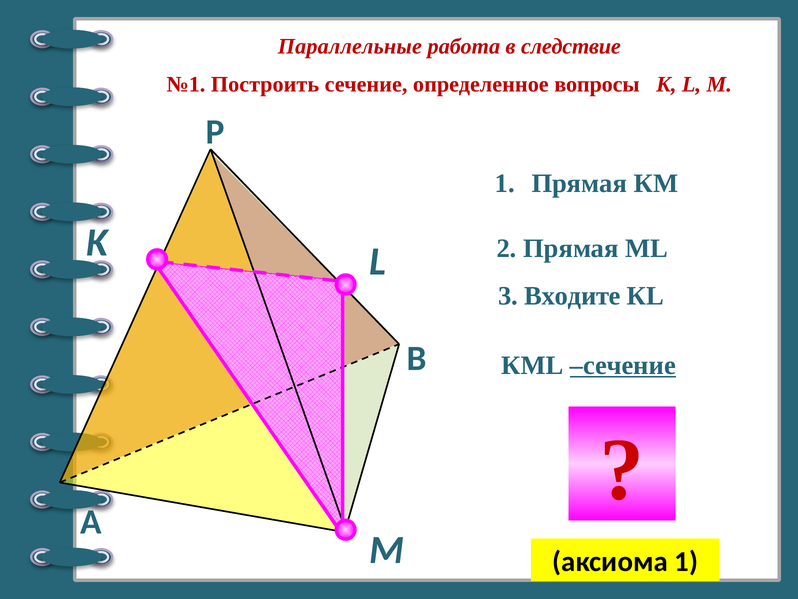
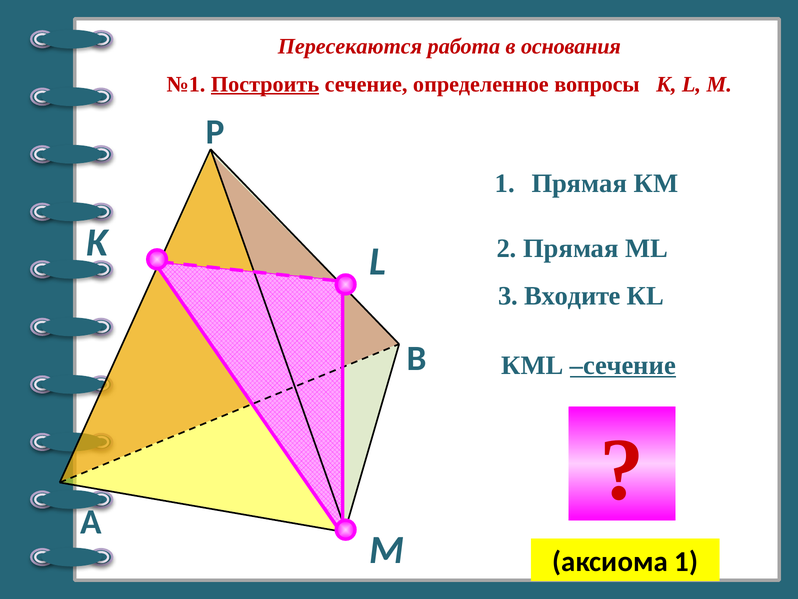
Параллельные: Параллельные -> Пересекаются
следствие: следствие -> основания
Построить underline: none -> present
